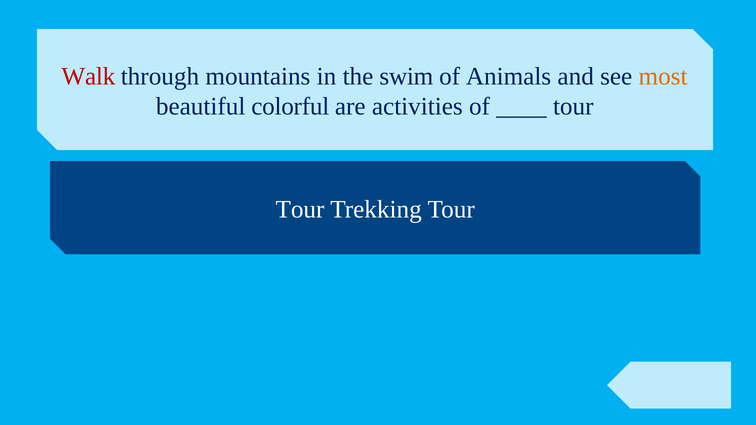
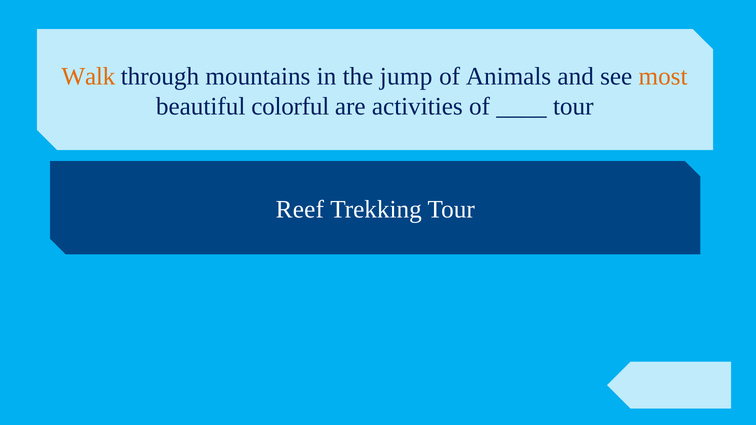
Walk colour: red -> orange
swim: swim -> jump
Tour at (300, 210): Tour -> Reef
